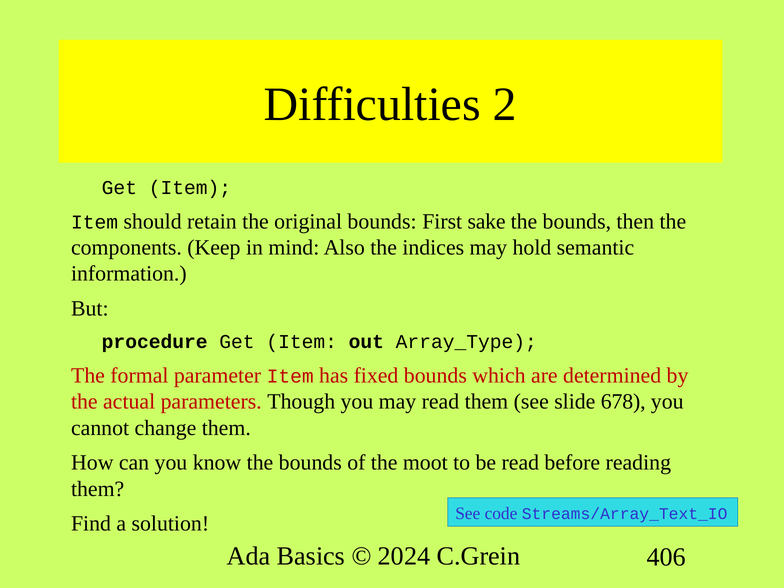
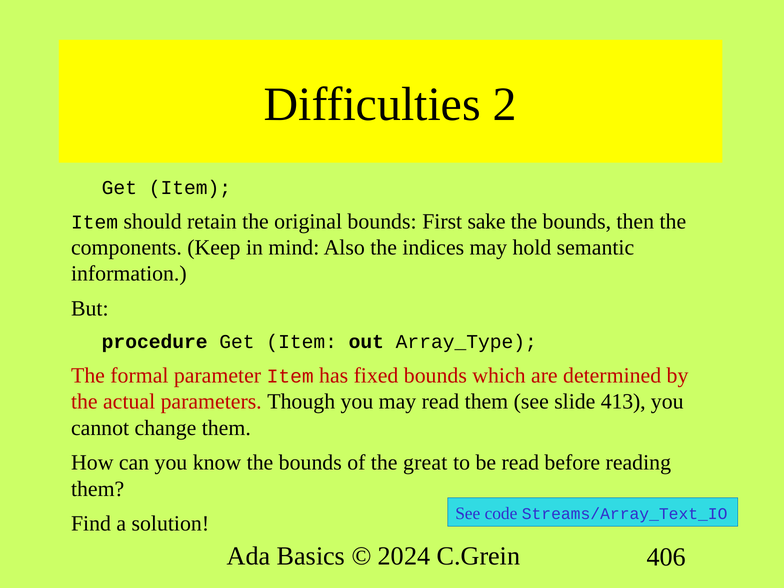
678: 678 -> 413
moot: moot -> great
